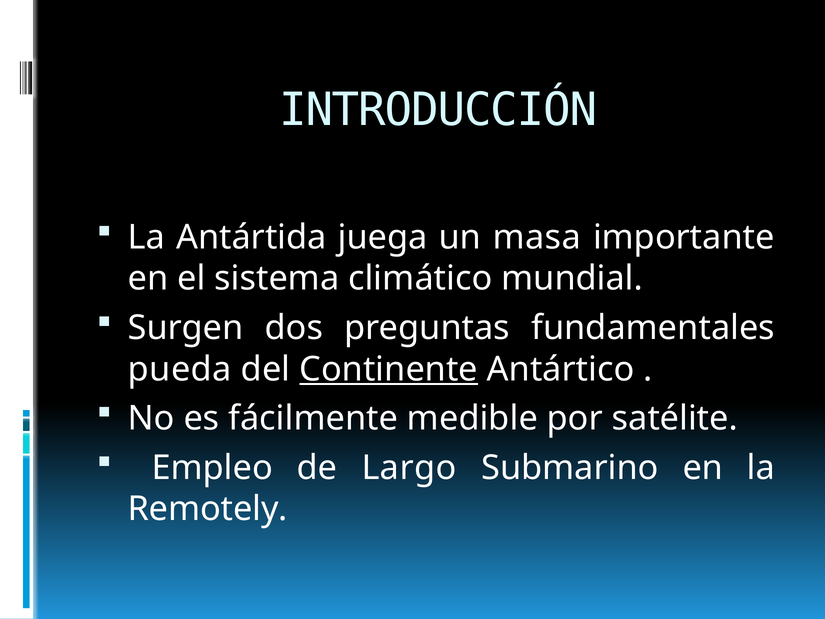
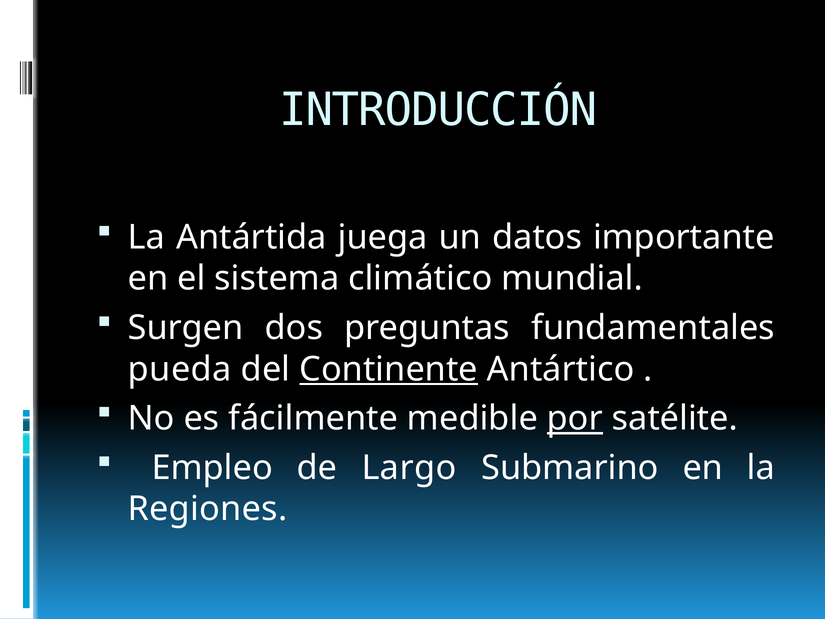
masa: masa -> datos
por underline: none -> present
Remotely: Remotely -> Regiones
